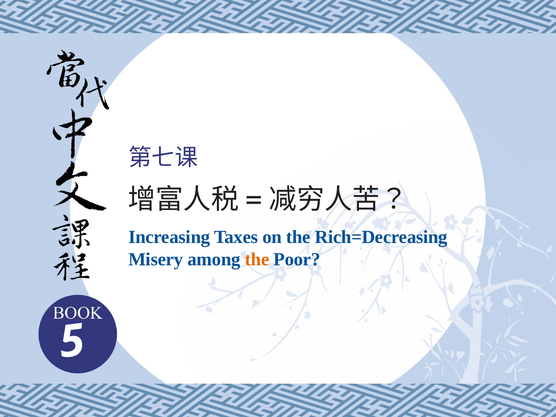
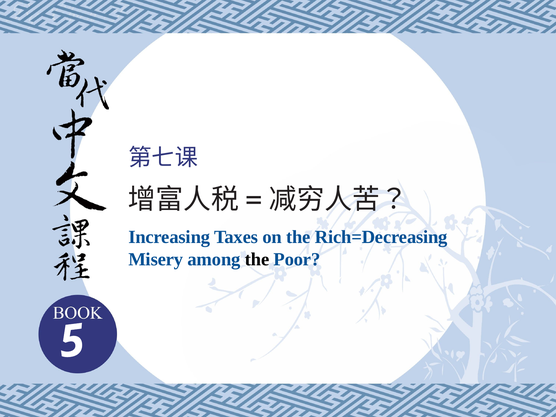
the at (257, 259) colour: orange -> black
